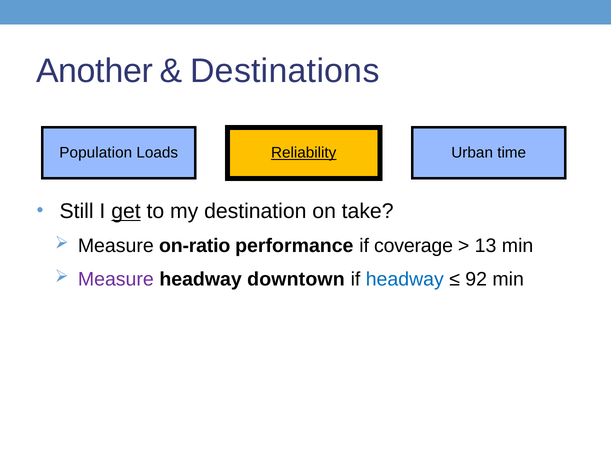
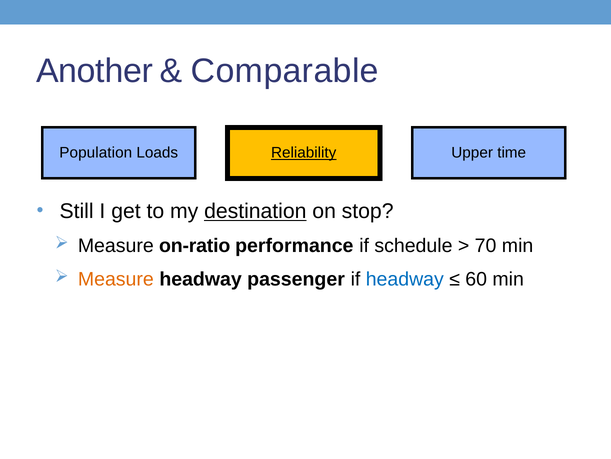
Destinations: Destinations -> Comparable
Urban: Urban -> Upper
get underline: present -> none
destination underline: none -> present
take: take -> stop
coverage: coverage -> schedule
13: 13 -> 70
Measure at (116, 279) colour: purple -> orange
downtown: downtown -> passenger
92: 92 -> 60
